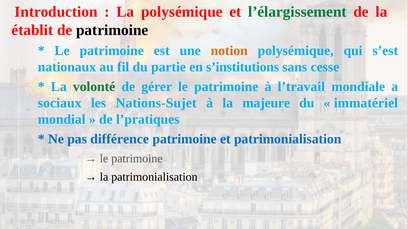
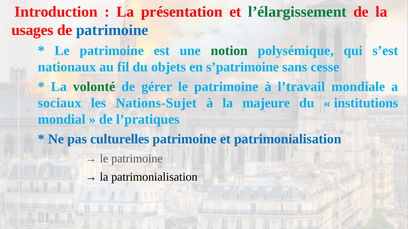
La polysémique: polysémique -> présentation
établit: établit -> usages
patrimoine at (112, 30) colour: black -> blue
notion colour: orange -> green
partie: partie -> objets
s’institutions: s’institutions -> s’patrimoine
immatériel: immatériel -> institutions
différence: différence -> culturelles
